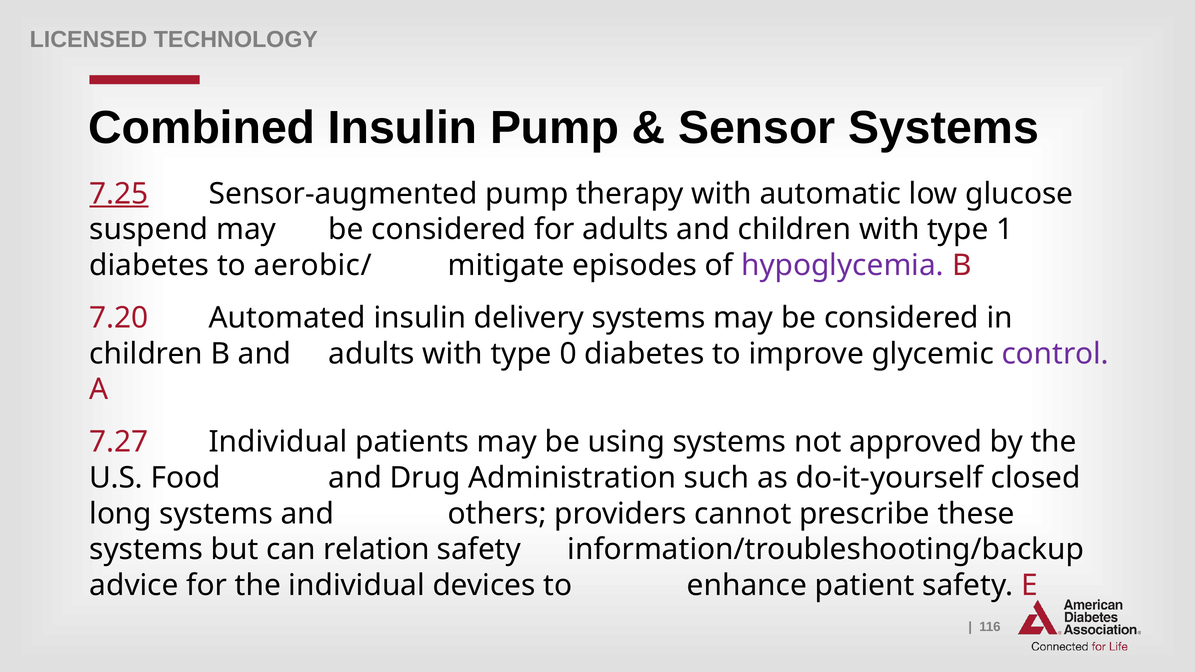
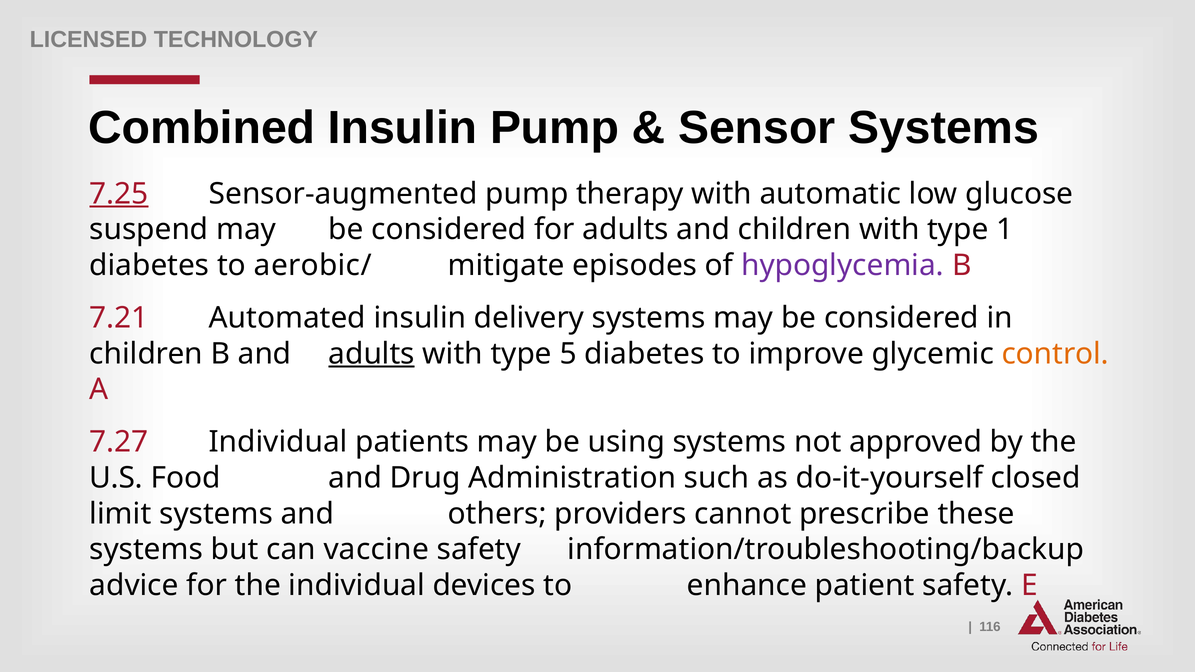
7.20: 7.20 -> 7.21
adults at (372, 354) underline: none -> present
0: 0 -> 5
control colour: purple -> orange
long: long -> limit
relation: relation -> vaccine
